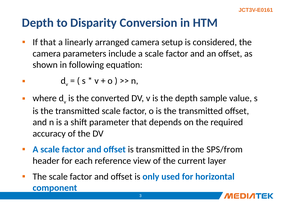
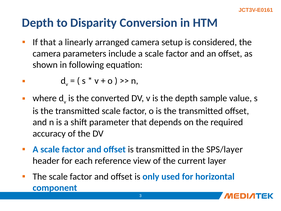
SPS/from: SPS/from -> SPS/layer
